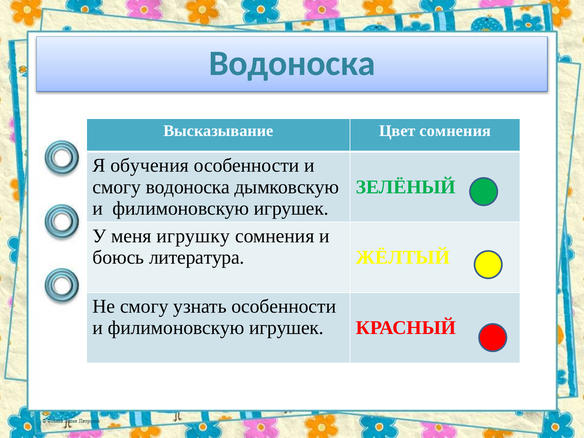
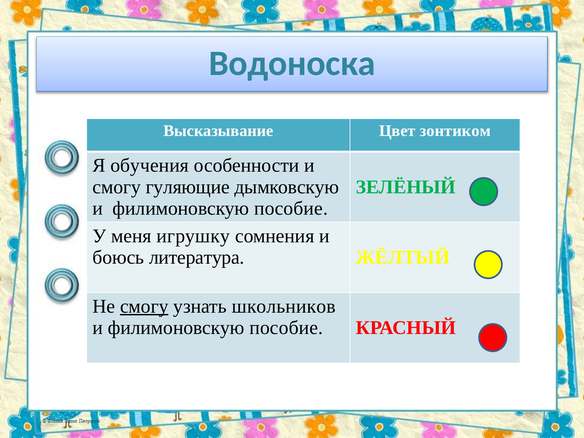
Цвет сомнения: сомнения -> зонтиком
смогу водоноска: водоноска -> гуляющие
игрушек at (291, 209): игрушек -> пособие
смогу at (144, 306) underline: none -> present
узнать особенности: особенности -> школьников
игрушек at (286, 328): игрушек -> пособие
